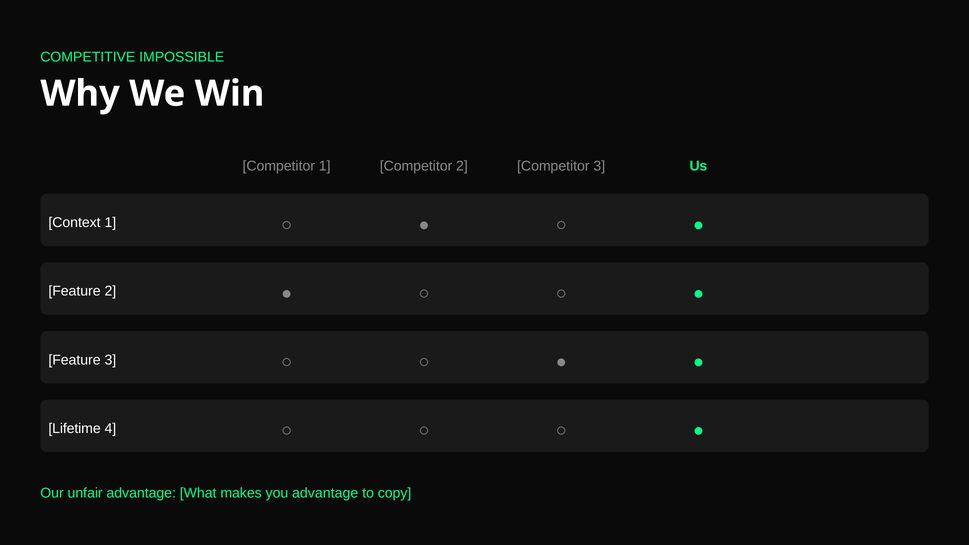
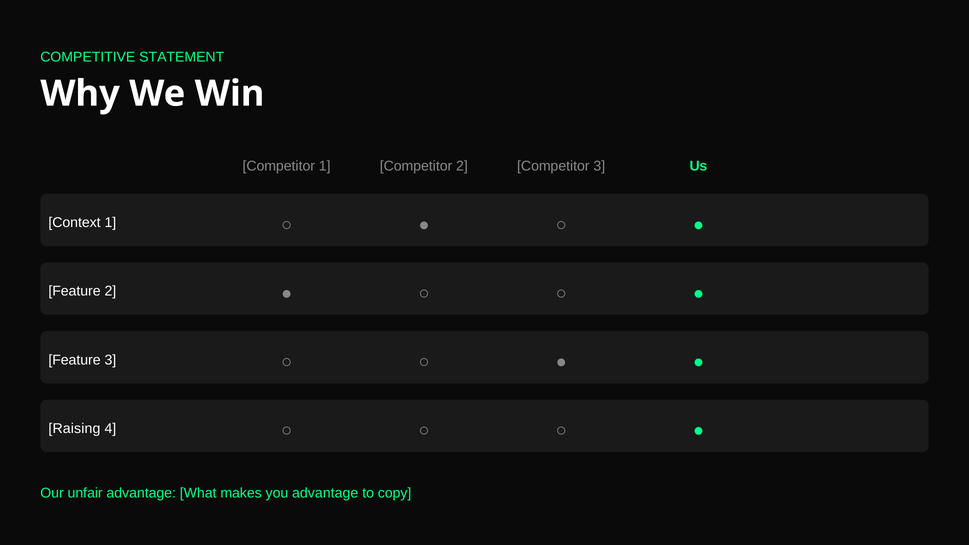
IMPOSSIBLE: IMPOSSIBLE -> STATEMENT
Lifetime: Lifetime -> Raising
